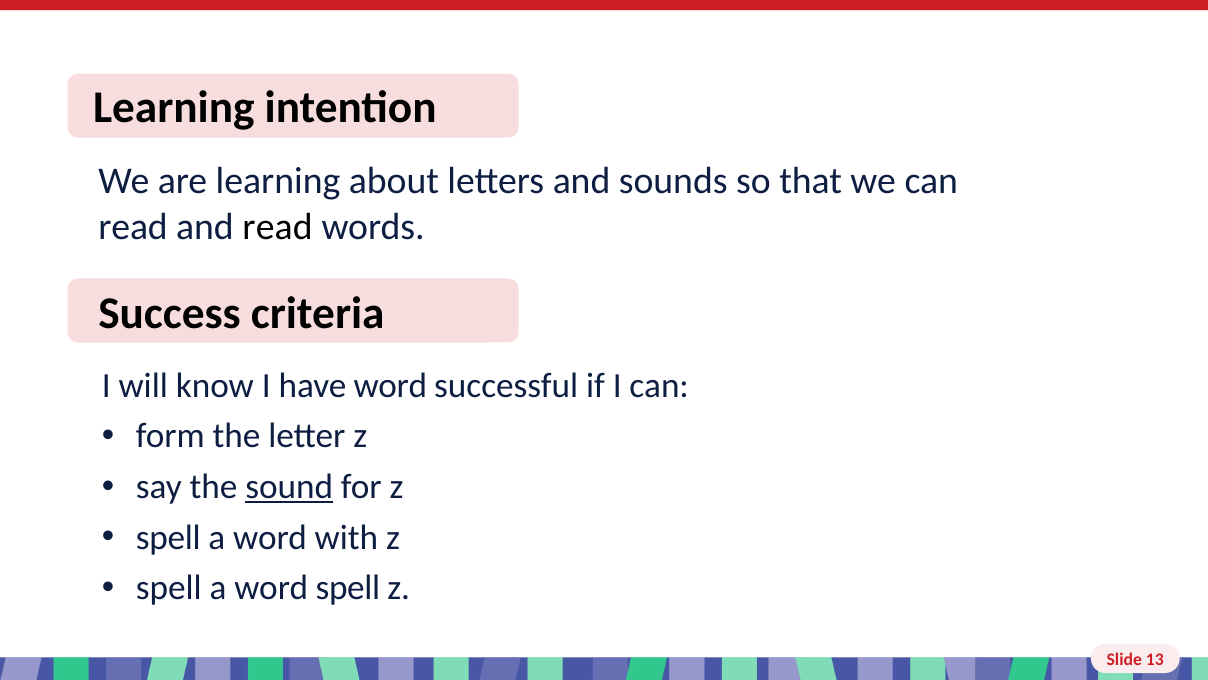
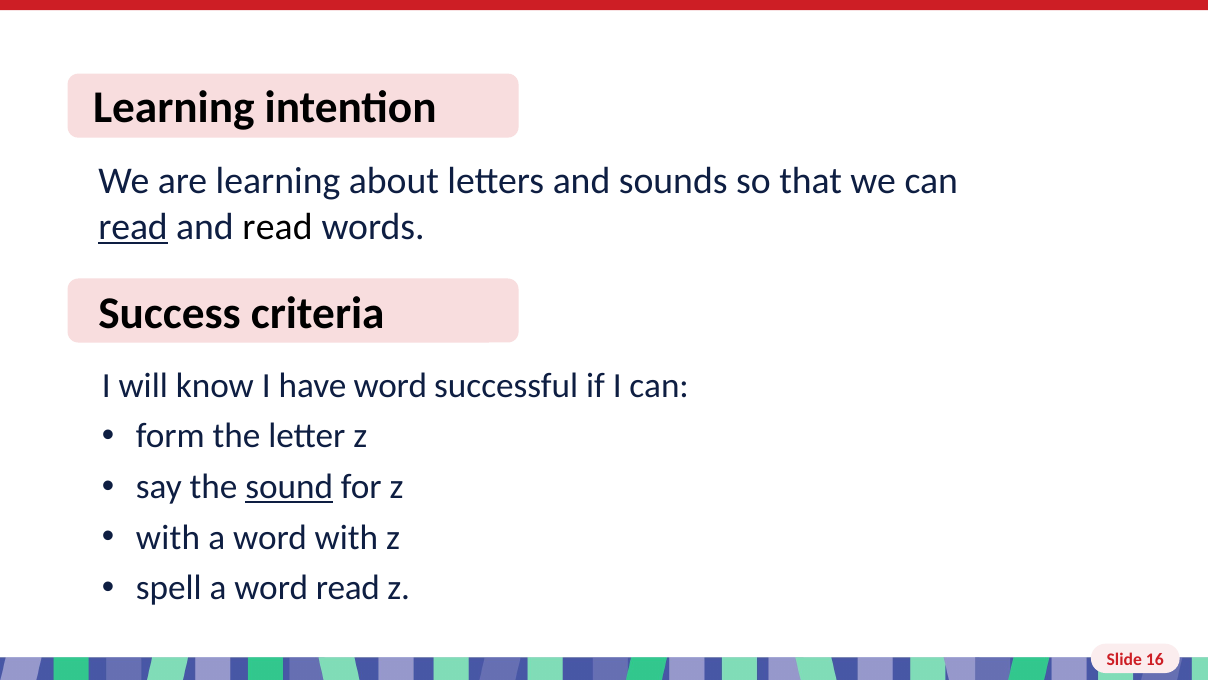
read at (133, 226) underline: none -> present
spell at (168, 537): spell -> with
word spell: spell -> read
13: 13 -> 16
